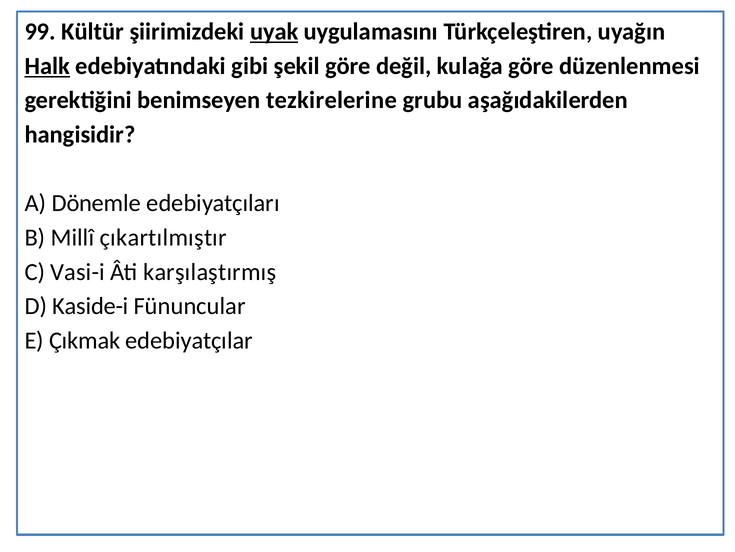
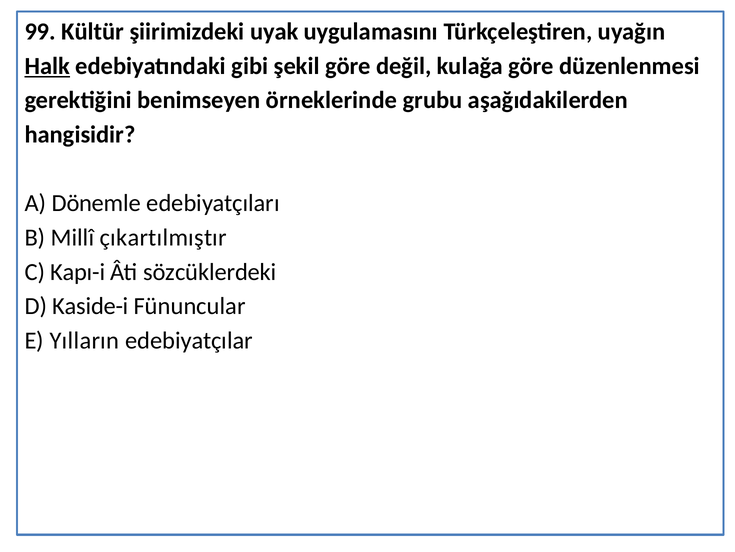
uyak underline: present -> none
tezkirelerine: tezkirelerine -> örneklerinde
Vasi-i: Vasi-i -> Kapı-i
karşılaştırmış: karşılaştırmış -> sözcüklerdeki
Çıkmak: Çıkmak -> Yılların
